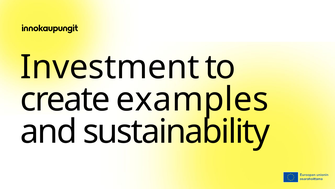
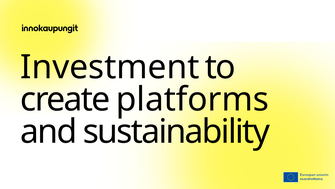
examples: examples -> platforms
